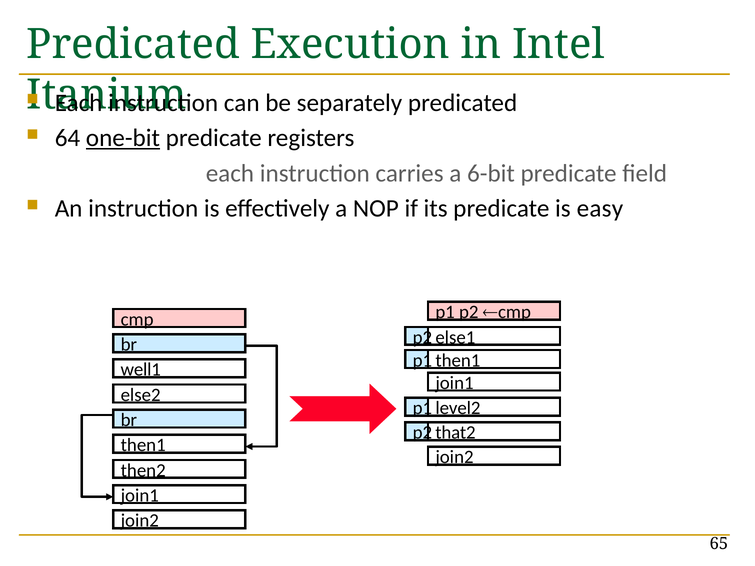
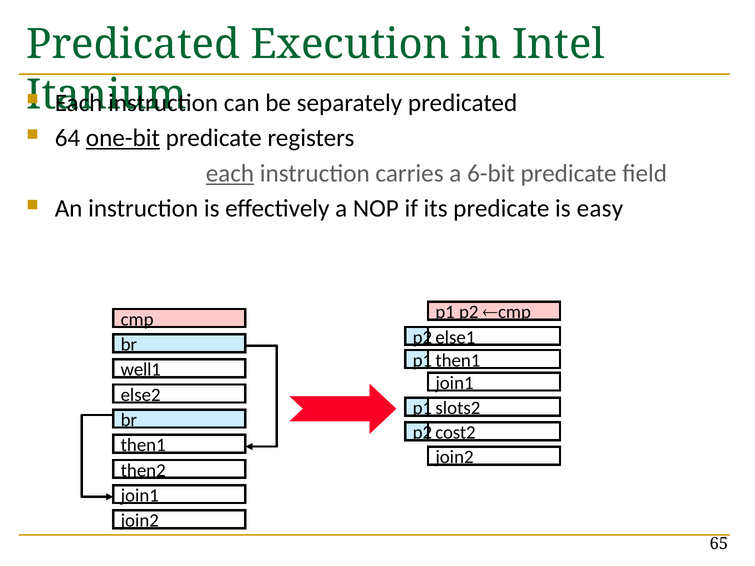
each at (230, 173) underline: none -> present
level2: level2 -> slots2
that2: that2 -> cost2
